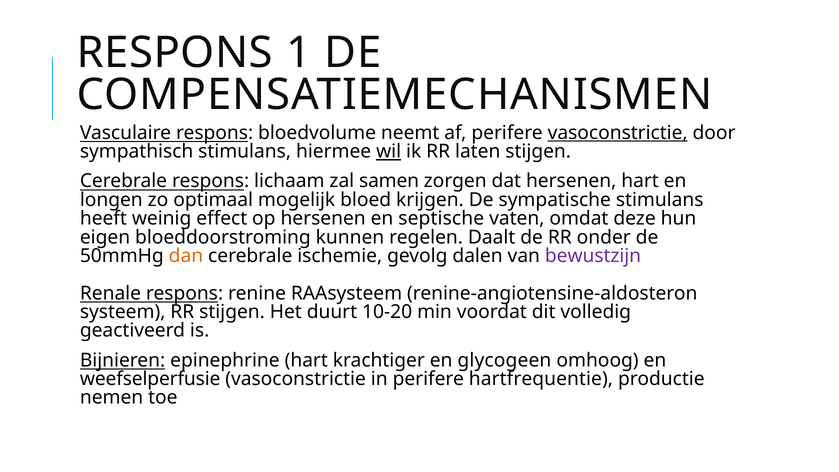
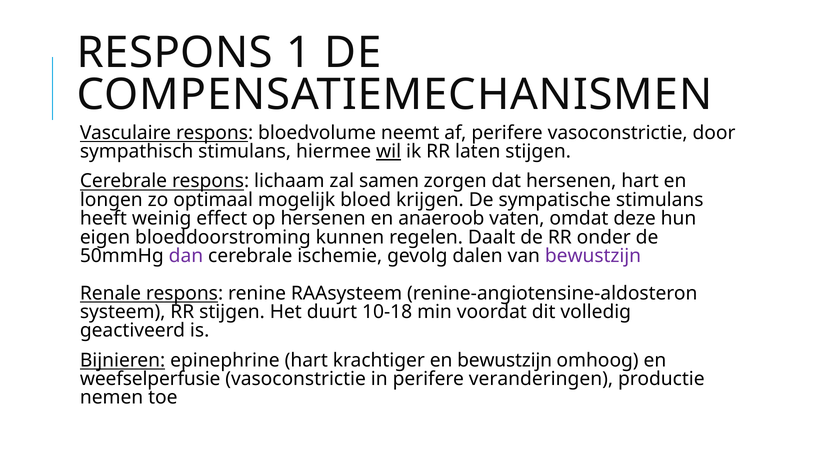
vasoconstrictie at (618, 133) underline: present -> none
septische: septische -> anaeroob
dan colour: orange -> purple
10-20: 10-20 -> 10-18
en glycogeen: glycogeen -> bewustzijn
hartfrequentie: hartfrequentie -> veranderingen
